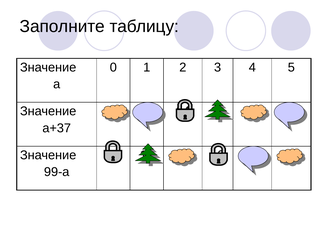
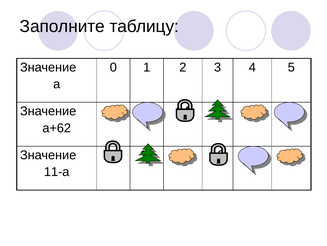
а+37: а+37 -> а+62
99-а: 99-а -> 11-а
